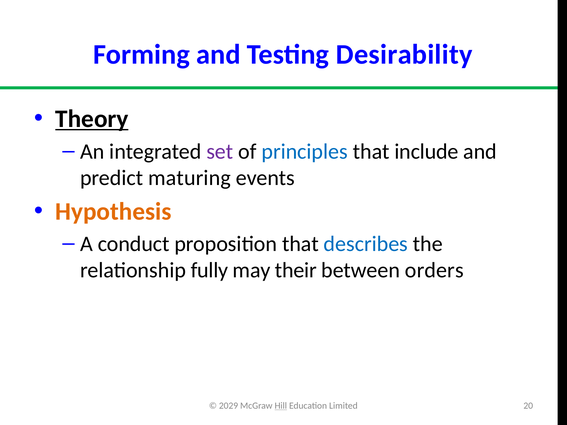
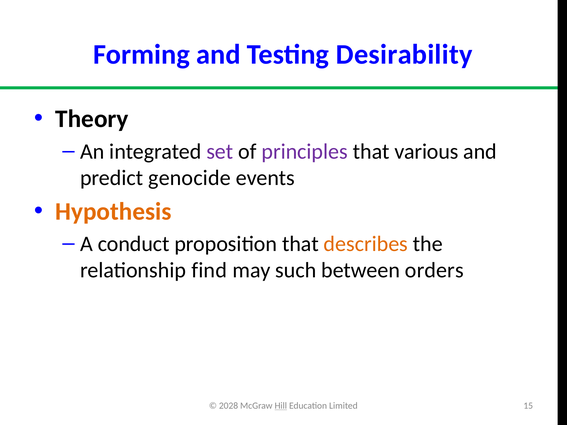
Theory underline: present -> none
principles colour: blue -> purple
include: include -> various
maturing: maturing -> genocide
describes colour: blue -> orange
fully: fully -> find
their: their -> such
2029: 2029 -> 2028
20: 20 -> 15
